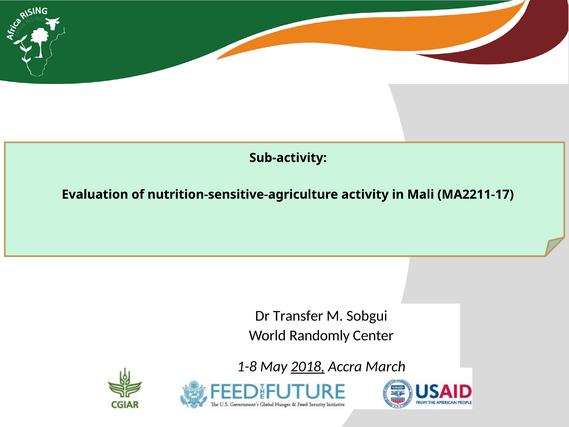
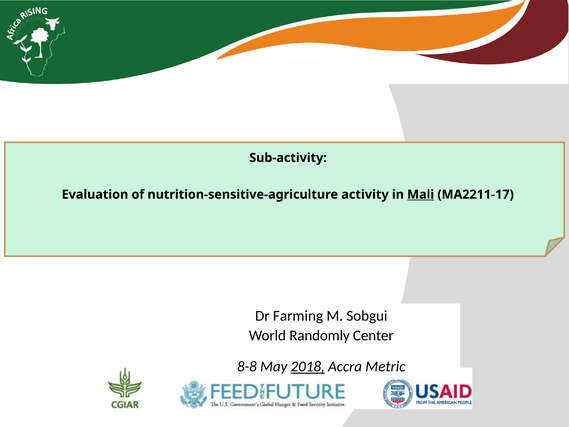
Mali underline: none -> present
Transfer: Transfer -> Farming
1-8: 1-8 -> 8-8
March: March -> Metric
